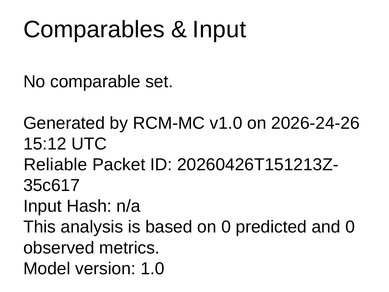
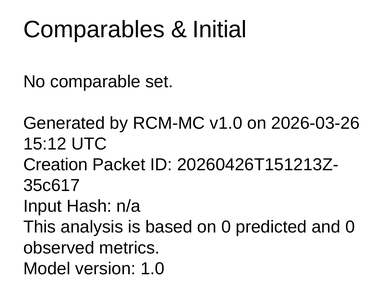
Input at (219, 30): Input -> Initial
2026-24-26: 2026-24-26 -> 2026-03-26
Reliable: Reliable -> Creation
